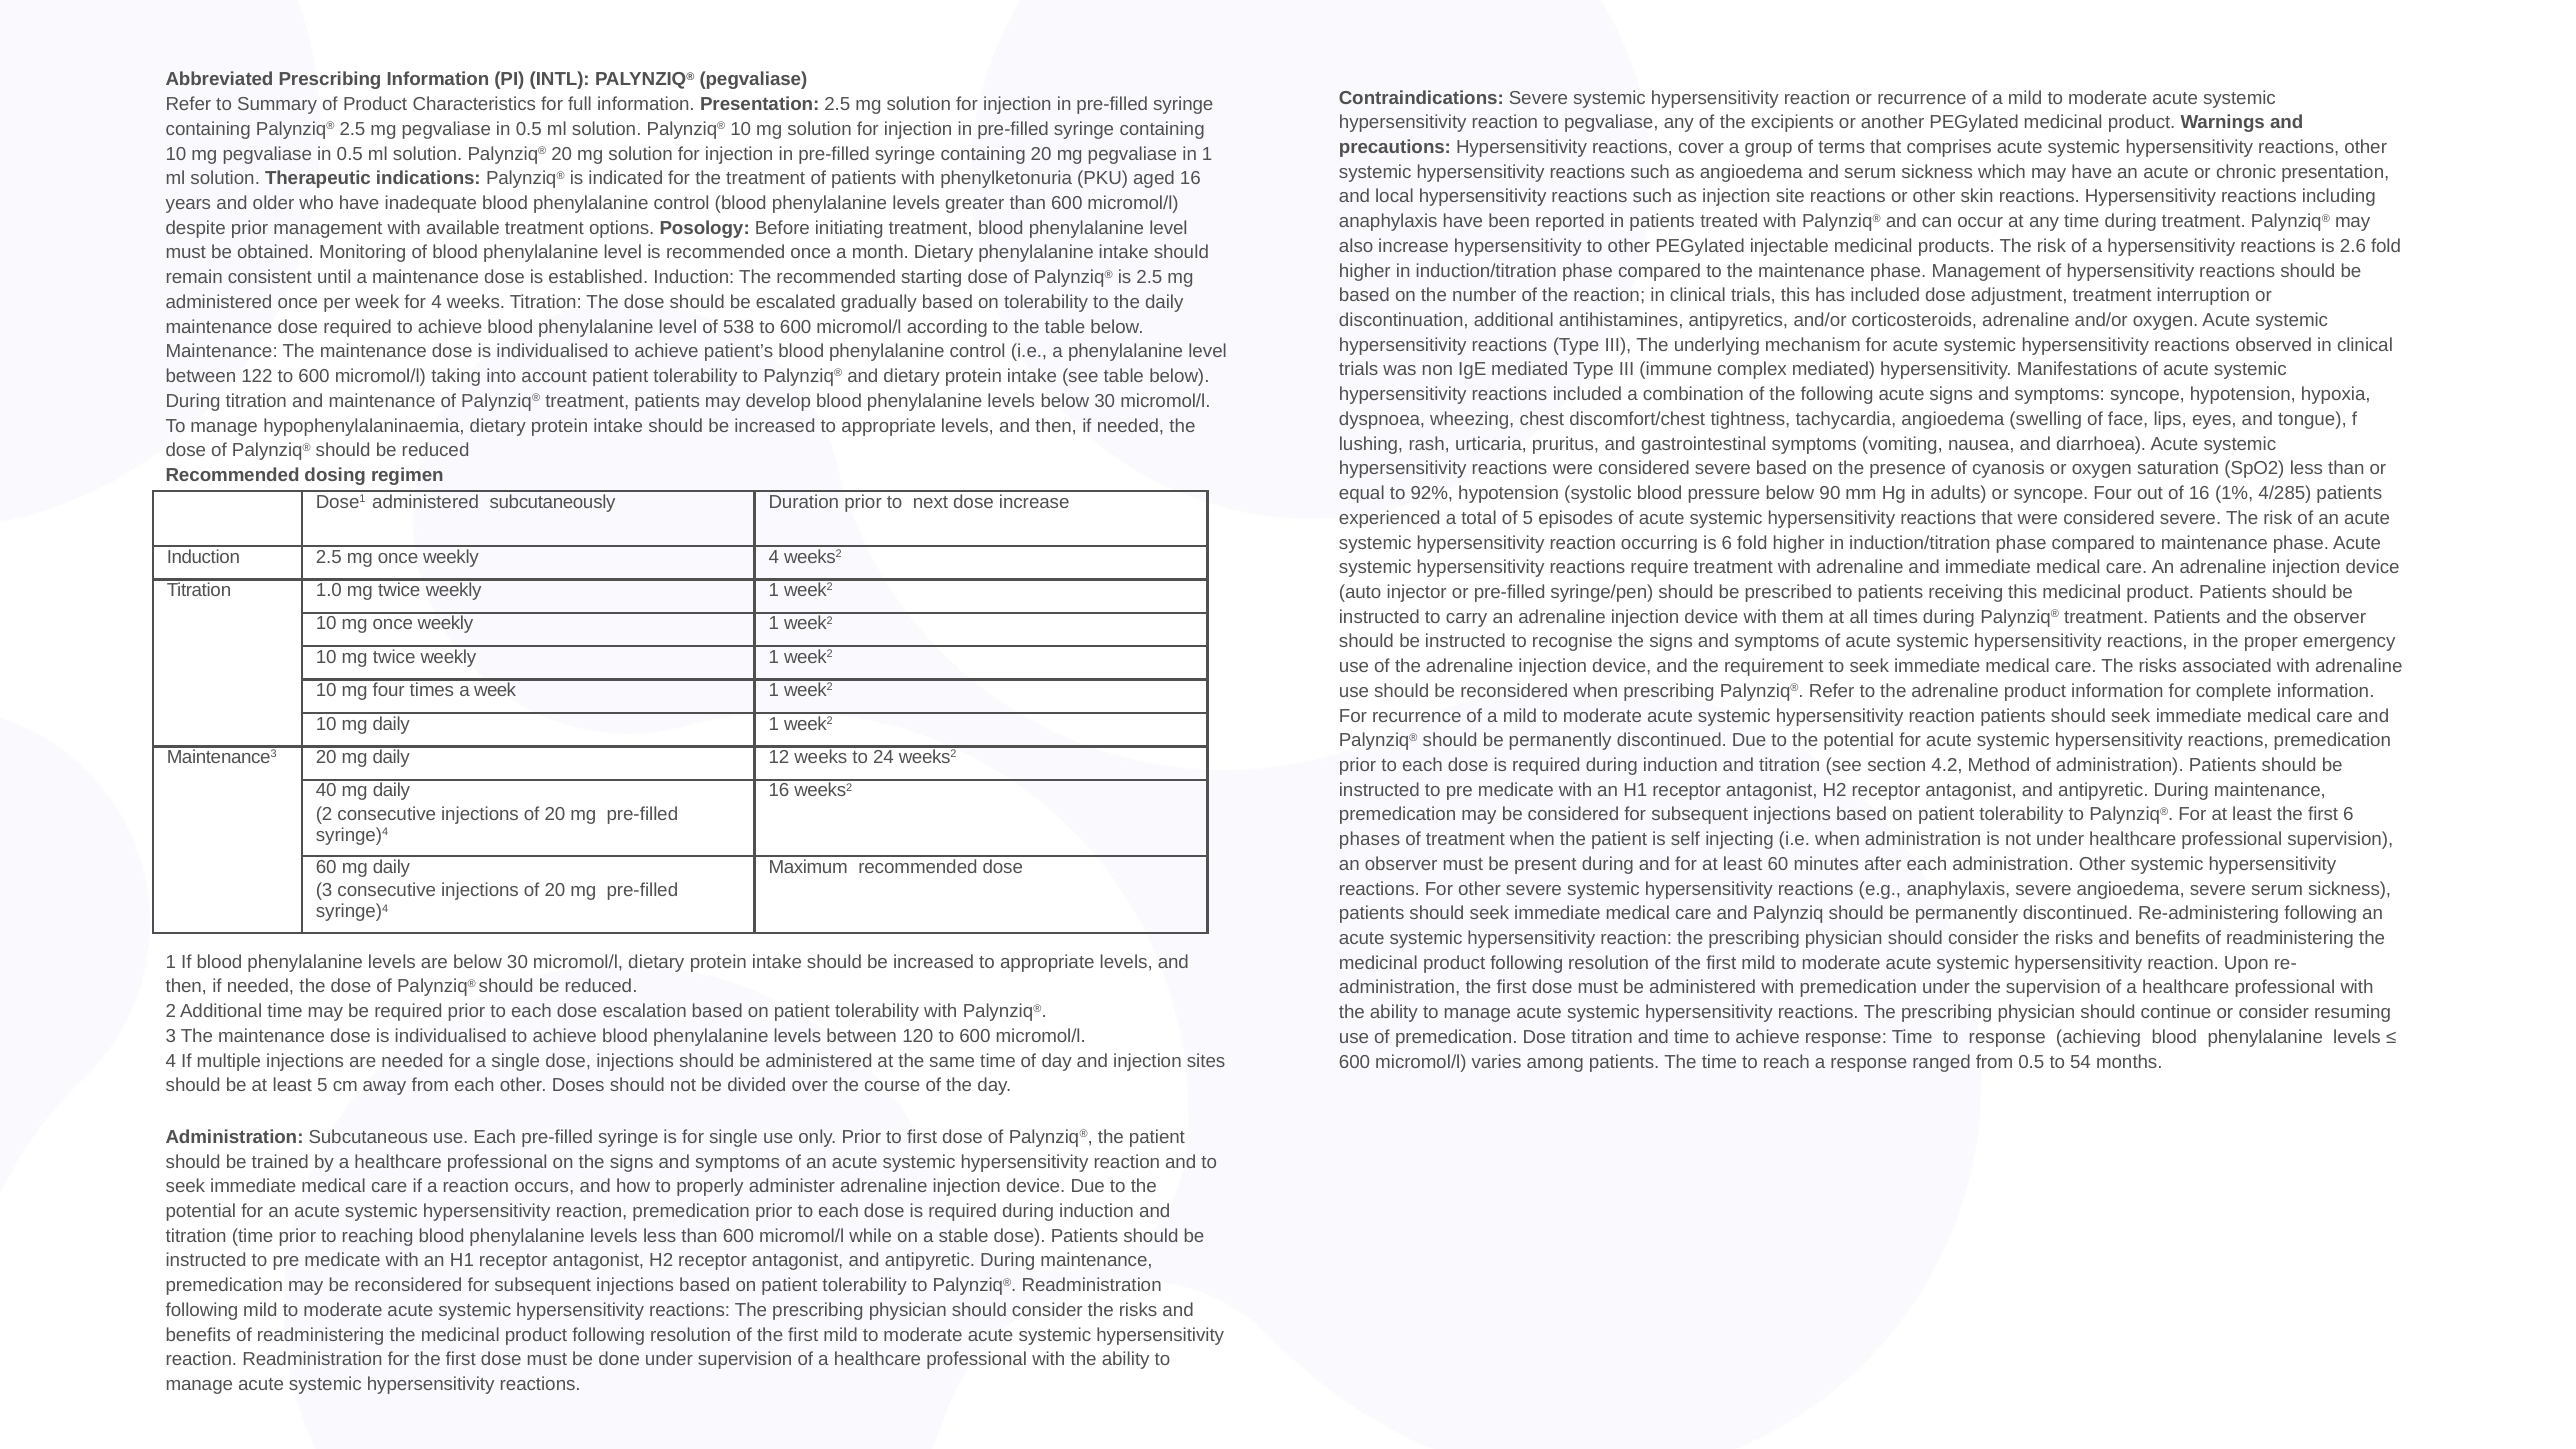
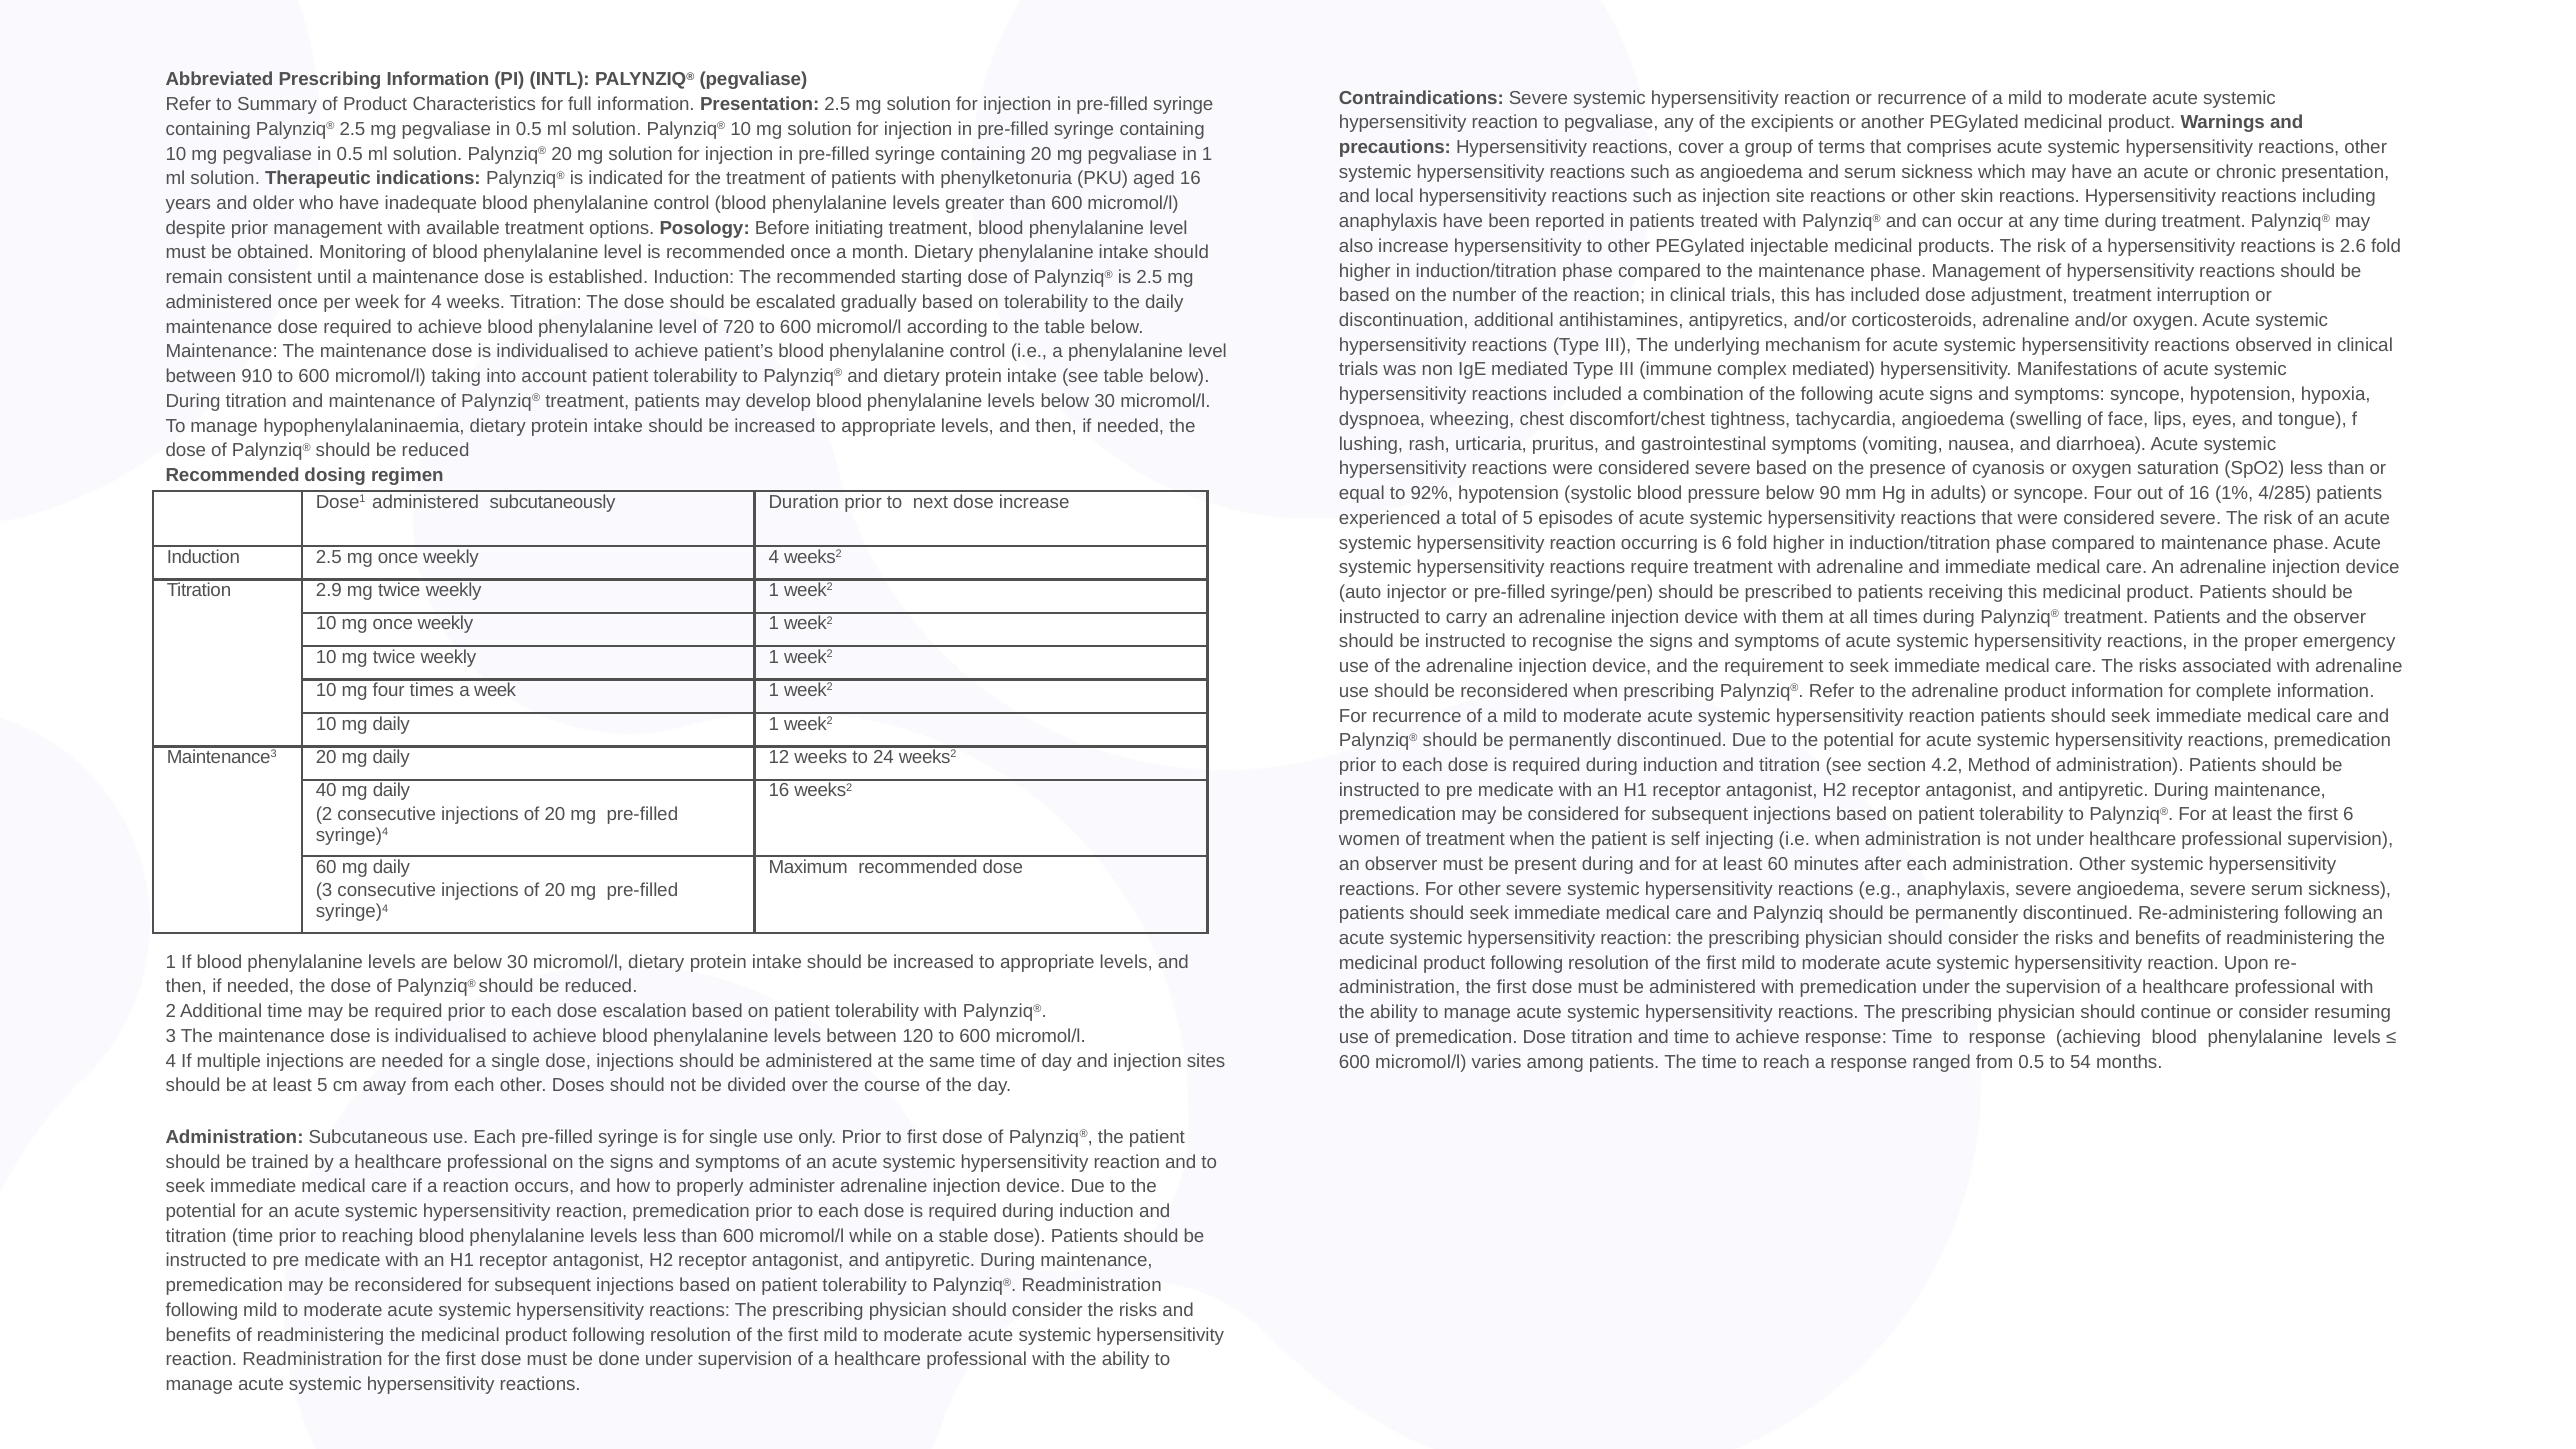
538: 538 -> 720
122: 122 -> 910
1.0: 1.0 -> 2.9
phases: phases -> women
